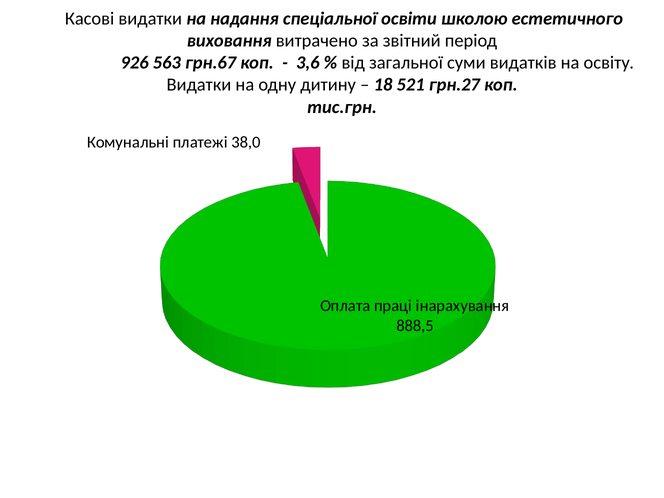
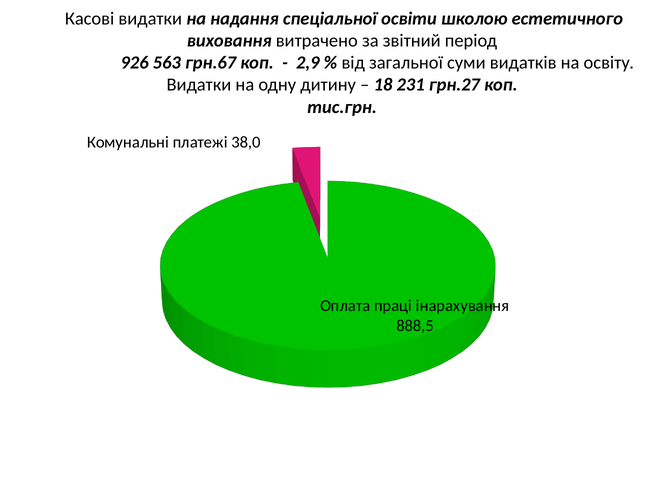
3,6: 3,6 -> 2,9
521: 521 -> 231
